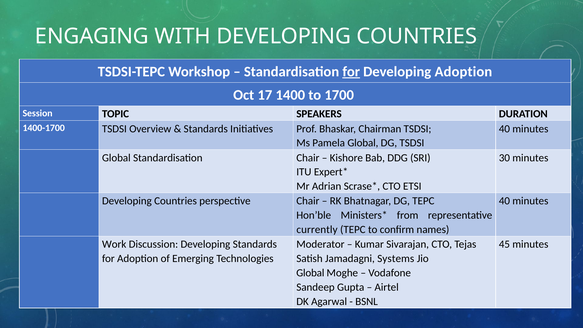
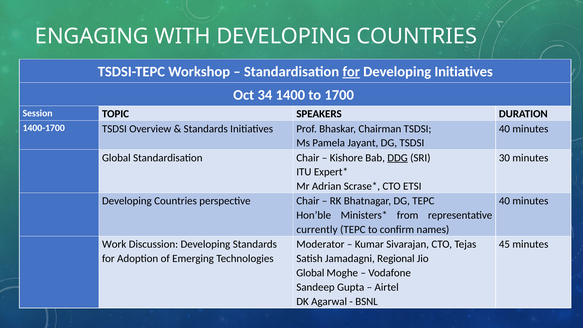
Developing Adoption: Adoption -> Initiatives
17: 17 -> 34
Pamela Global: Global -> Jayant
DDG underline: none -> present
Systems: Systems -> Regional
